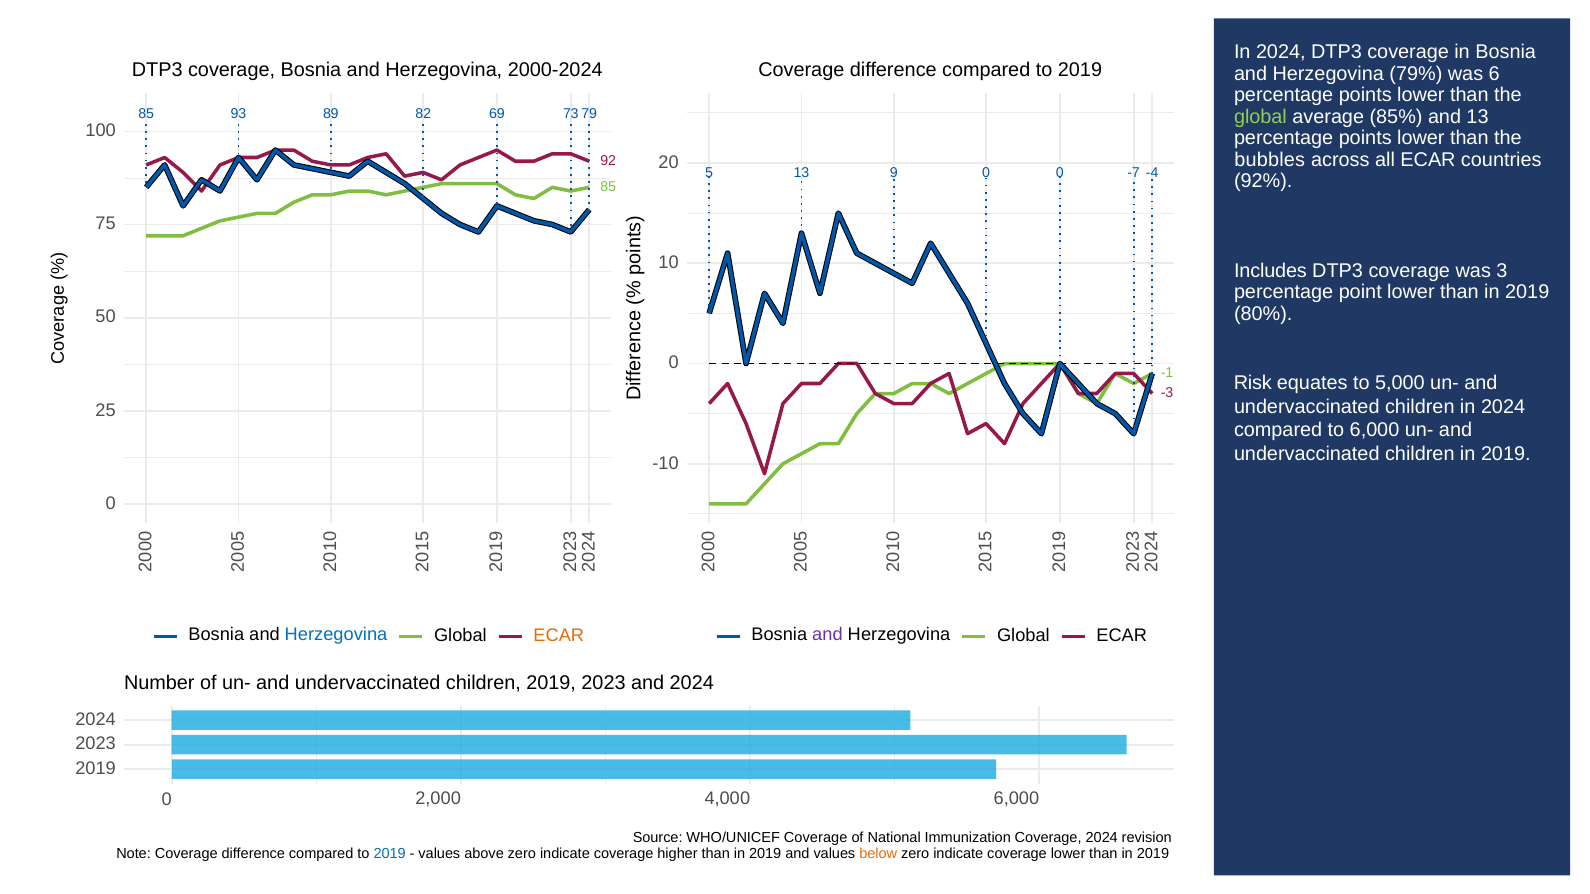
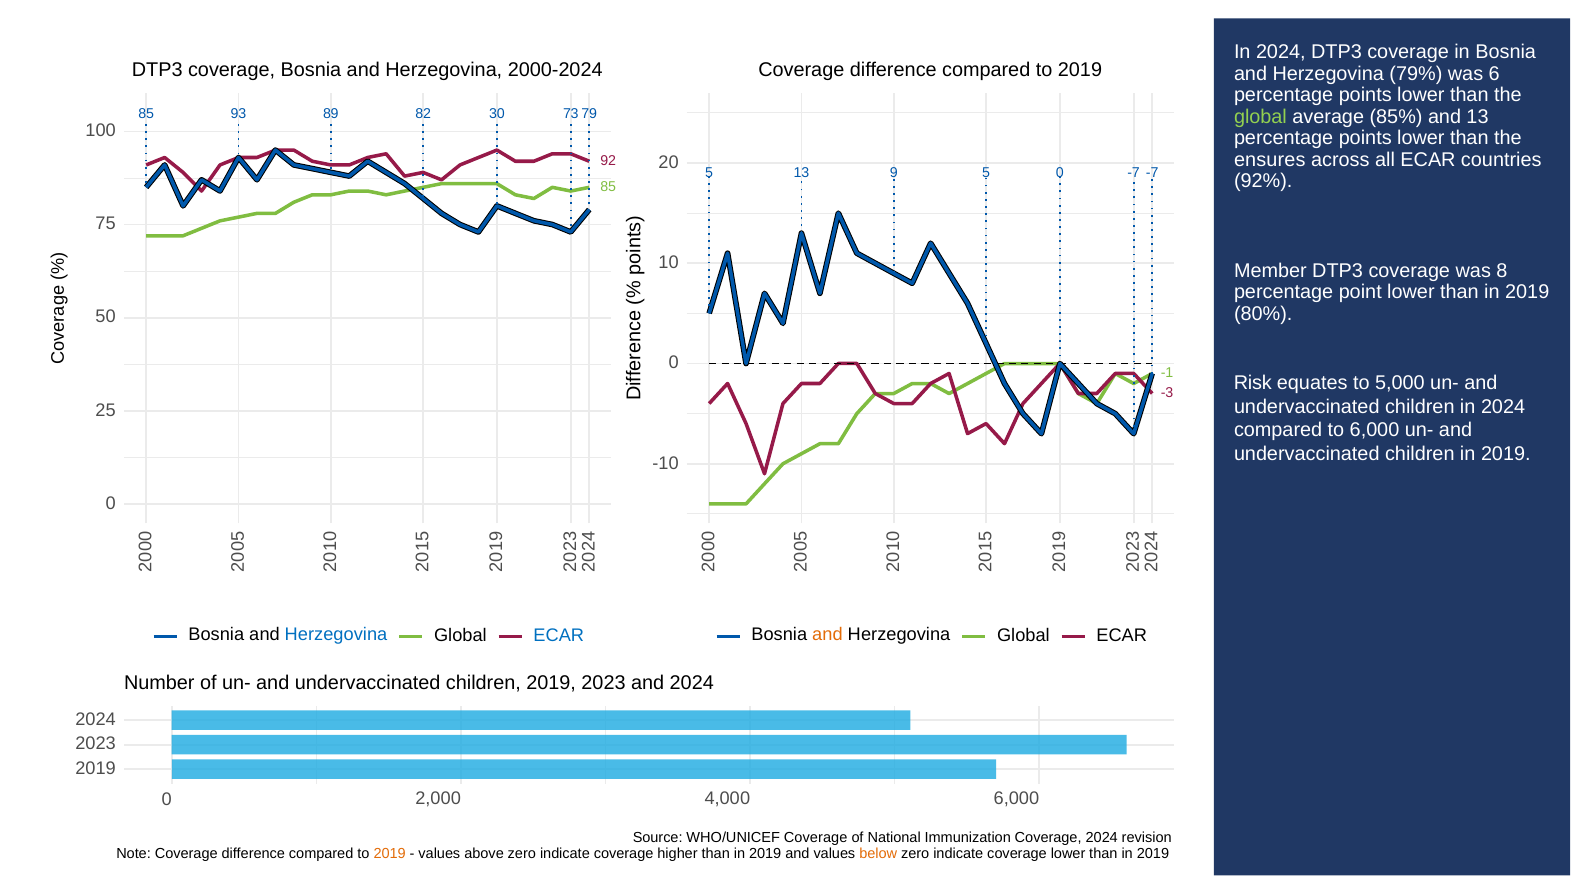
69: 69 -> 30
bubbles: bubbles -> ensures
9 0: 0 -> 5
-7 -4: -4 -> -7
Includes: Includes -> Member
was 3: 3 -> 8
ECAR at (559, 636) colour: orange -> blue
and at (827, 634) colour: purple -> orange
2019 at (390, 854) colour: blue -> orange
